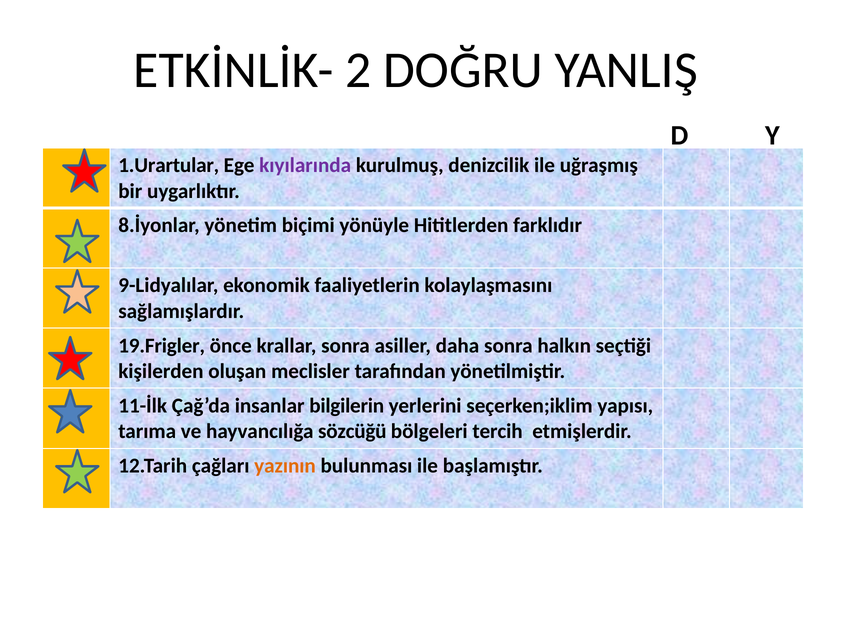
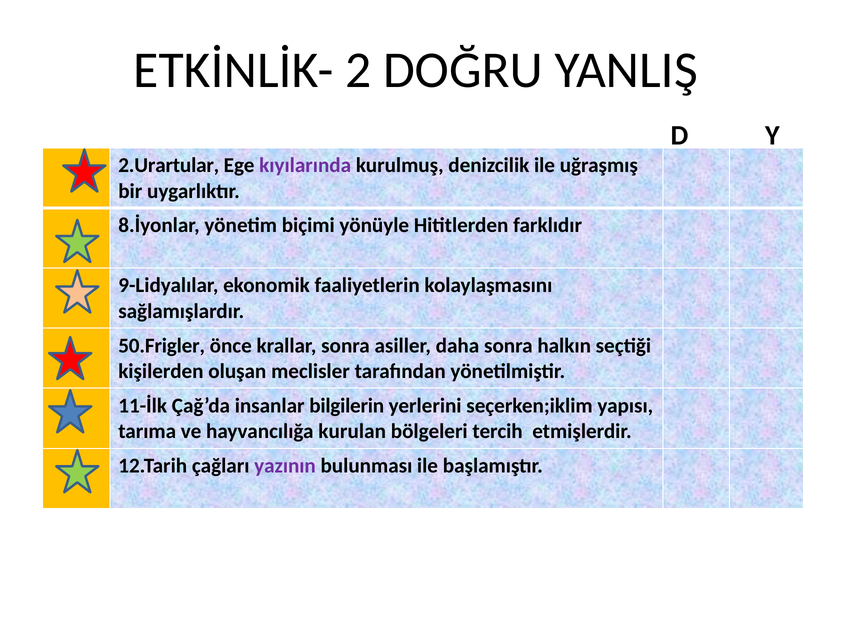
1.Urartular: 1.Urartular -> 2.Urartular
19.Frigler: 19.Frigler -> 50.Frigler
sözcüğü: sözcüğü -> kurulan
yazının colour: orange -> purple
